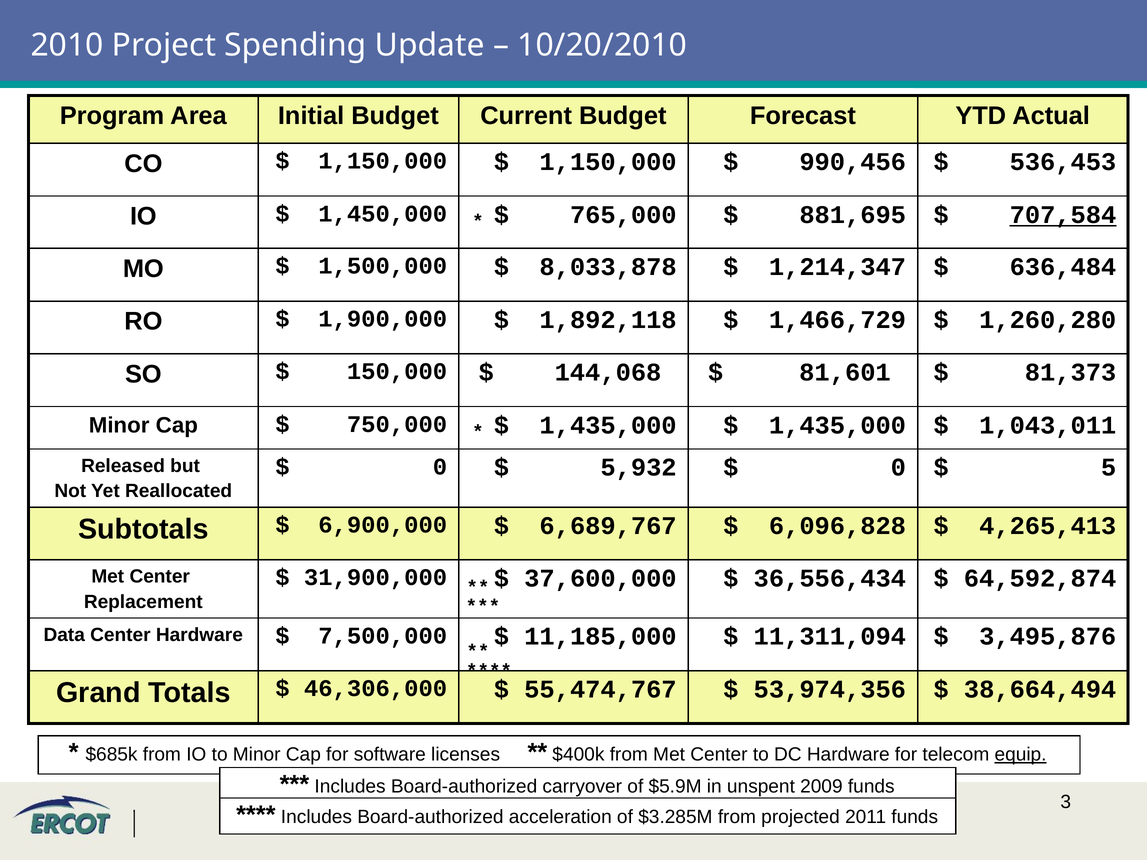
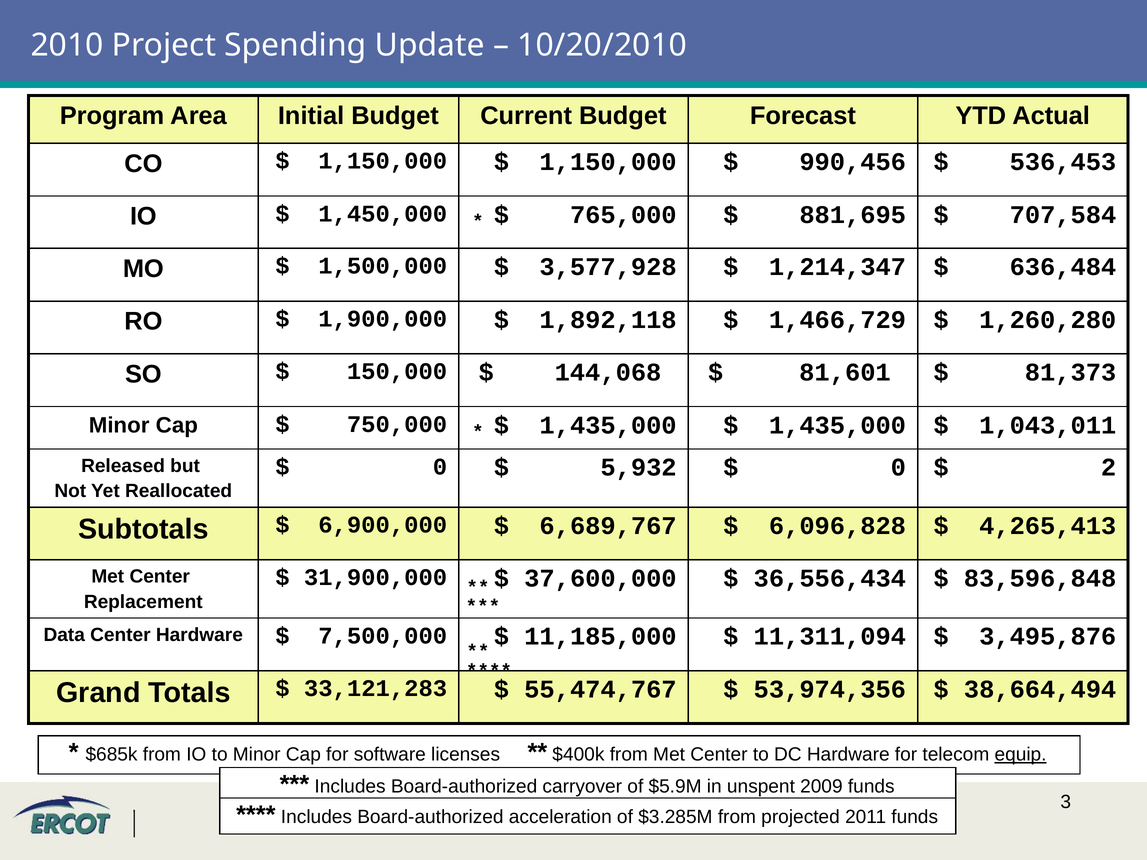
707,584 underline: present -> none
8,033,878: 8,033,878 -> 3,577,928
5: 5 -> 2
64,592,874: 64,592,874 -> 83,596,848
46,306,000: 46,306,000 -> 33,121,283
